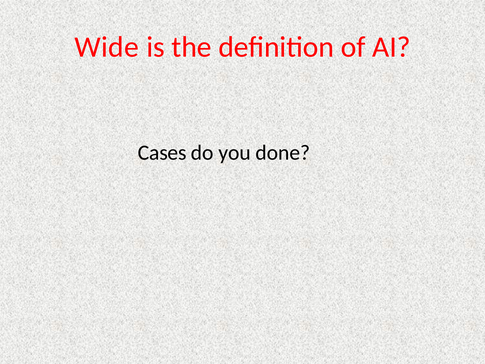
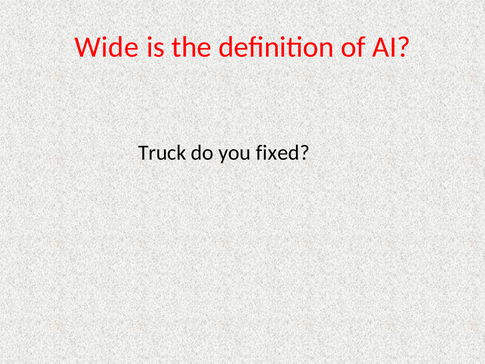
Cases: Cases -> Truck
done: done -> fixed
